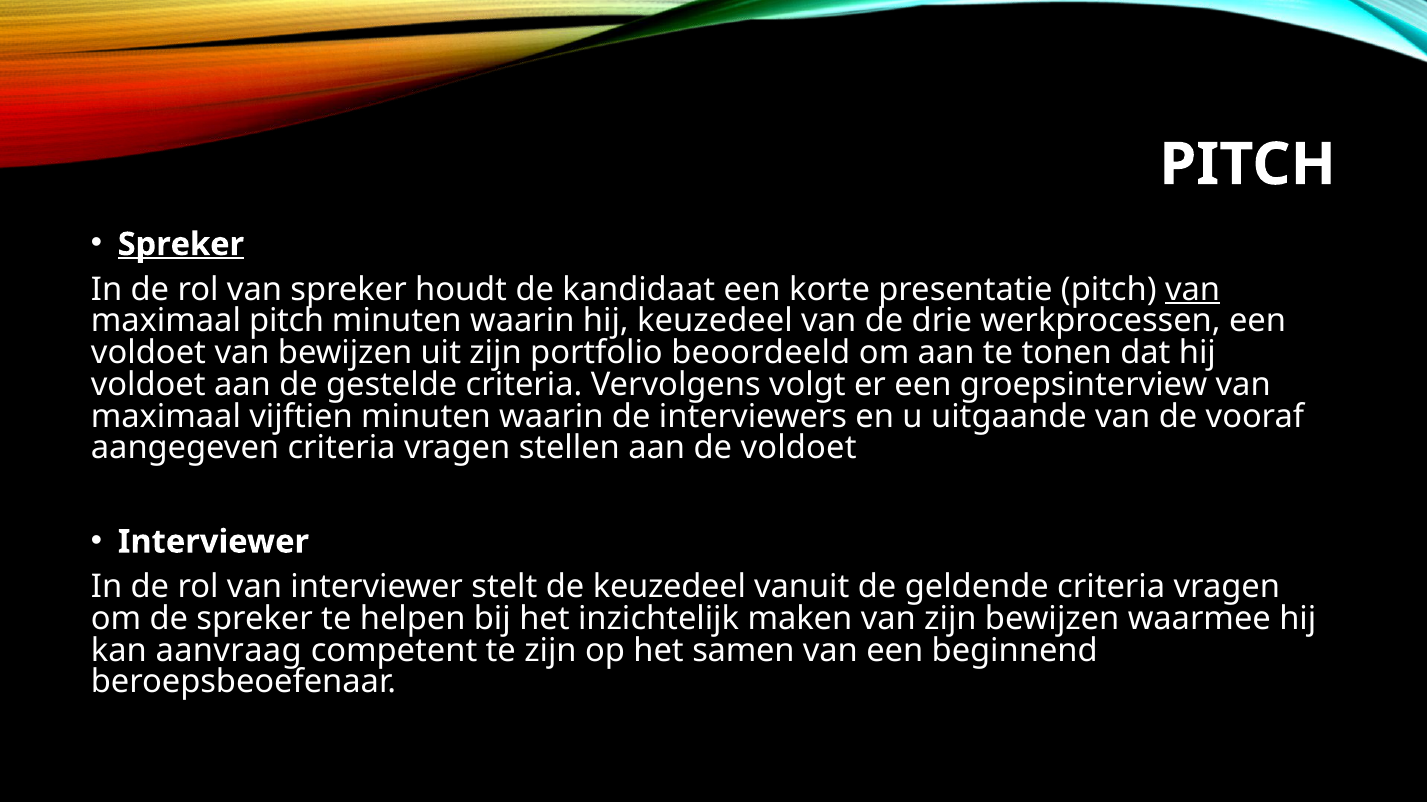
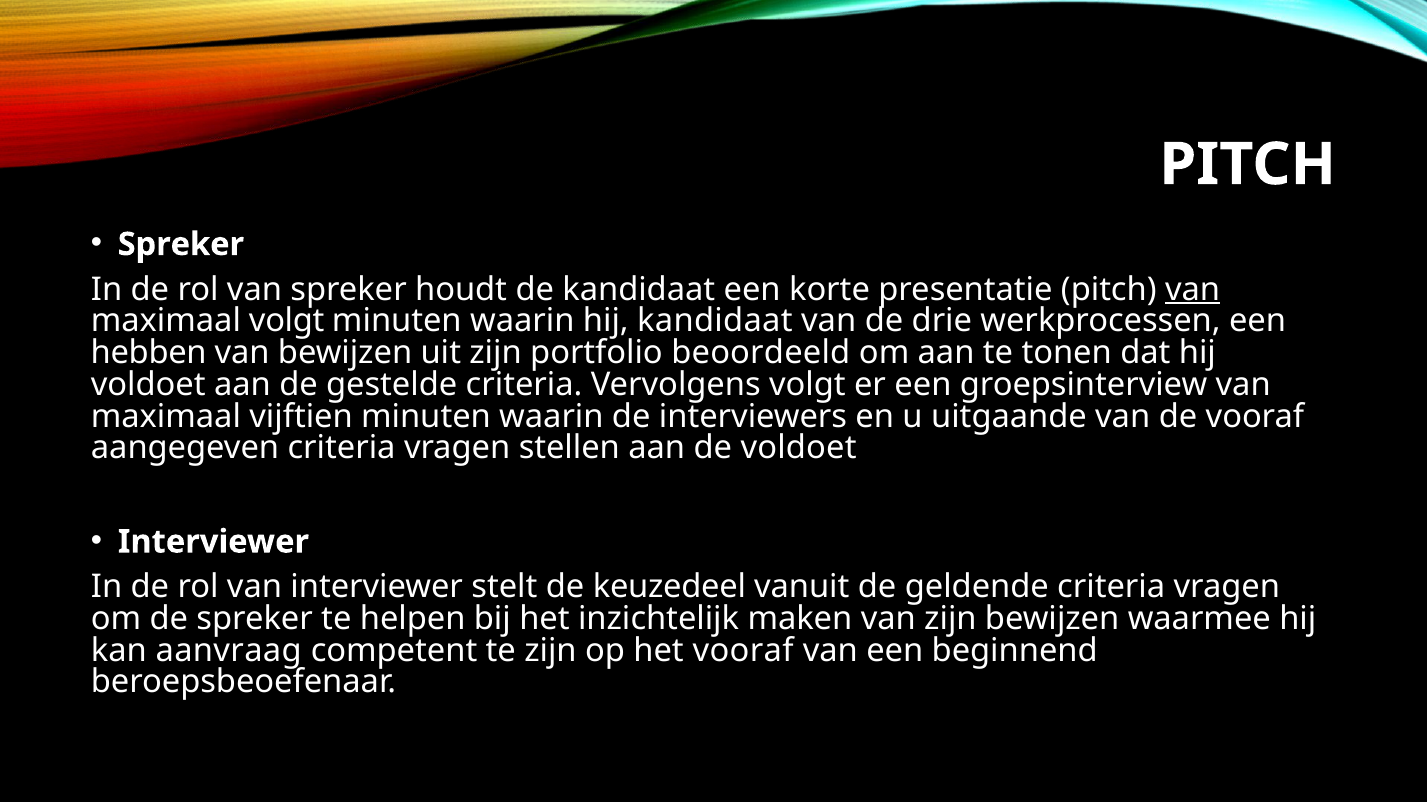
Spreker at (181, 245) underline: present -> none
maximaal pitch: pitch -> volgt
hij keuzedeel: keuzedeel -> kandidaat
voldoet at (148, 353): voldoet -> hebben
het samen: samen -> vooraf
